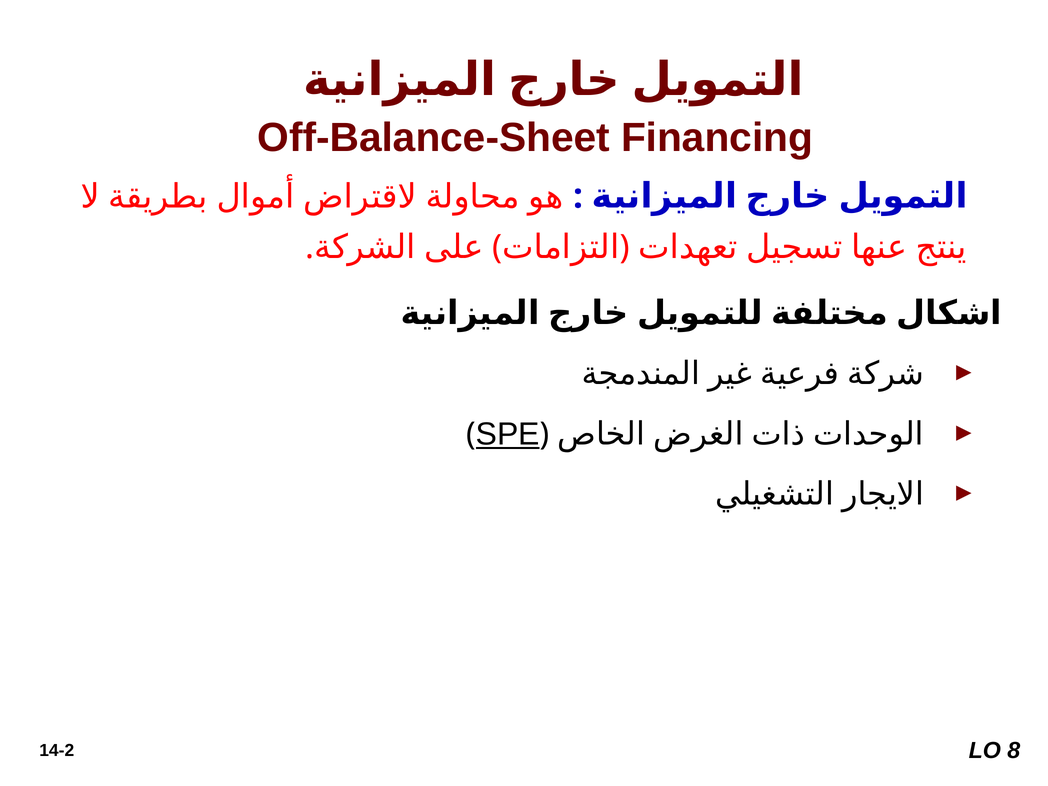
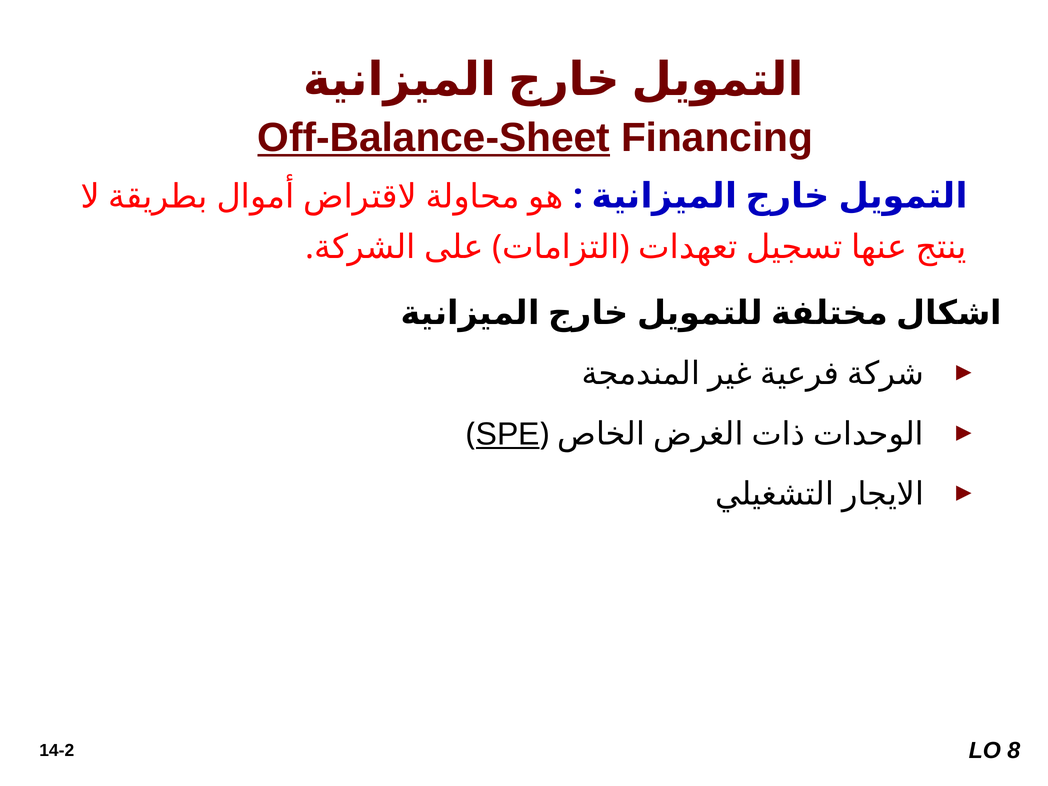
Off-Balance-Sheet underline: none -> present
